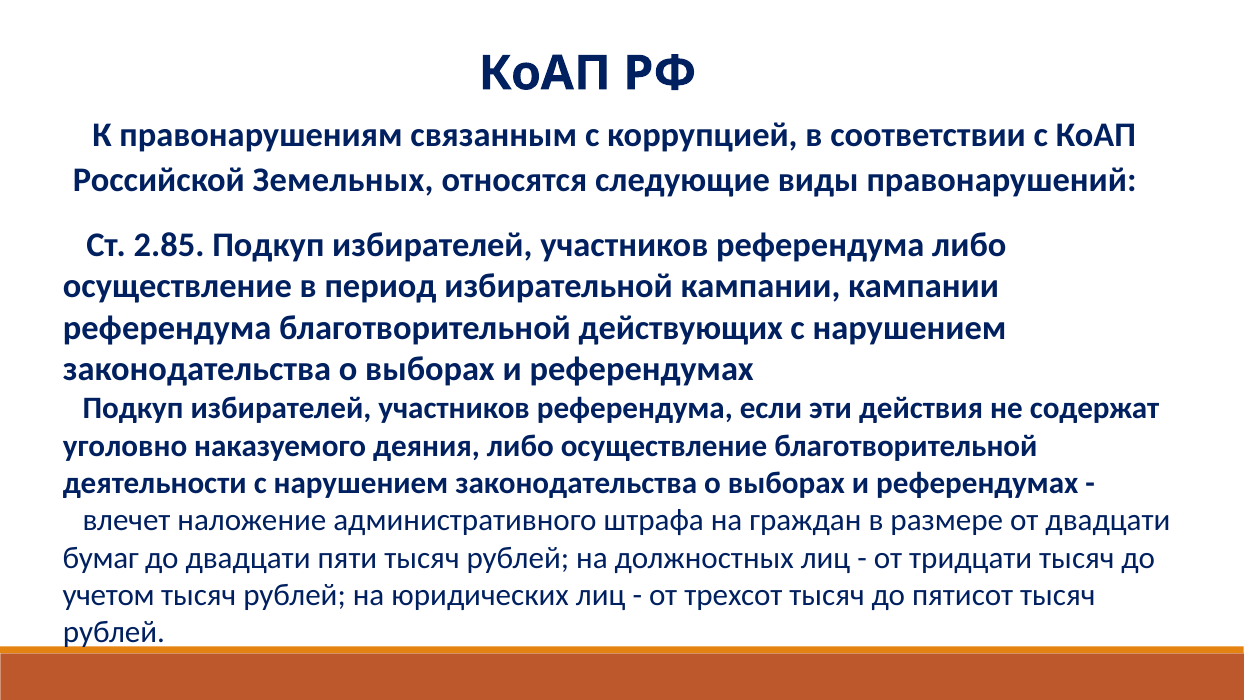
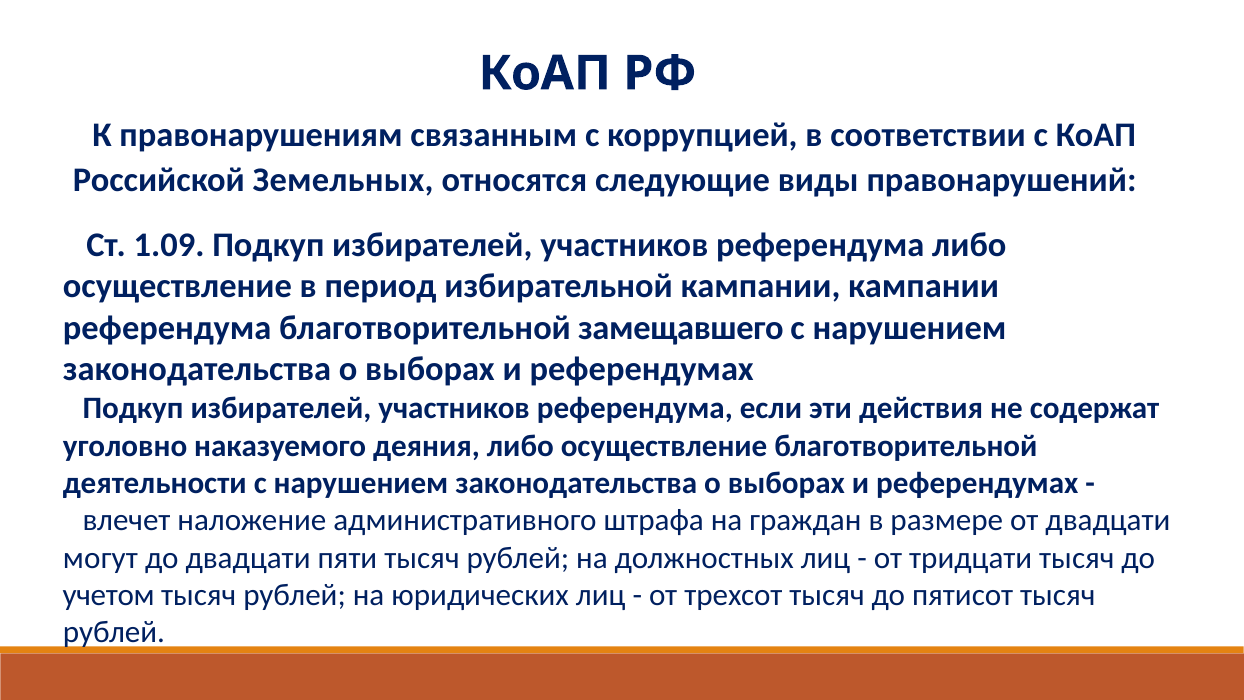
2.85: 2.85 -> 1.09
действующих: действующих -> замещавшего
бумаг: бумаг -> могут
